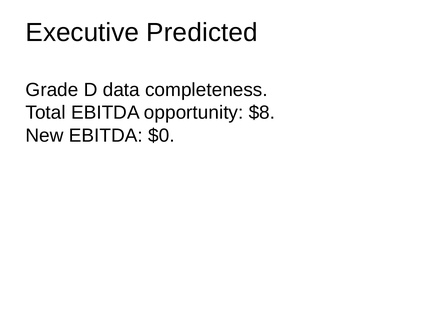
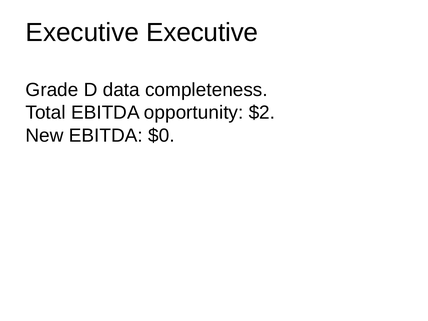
Executive Predicted: Predicted -> Executive
$8: $8 -> $2
